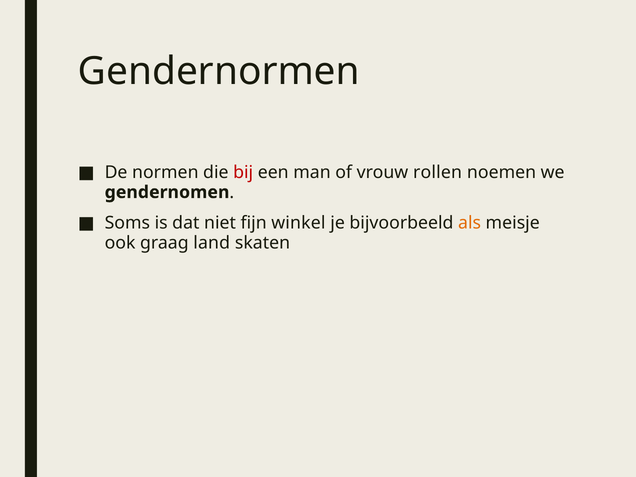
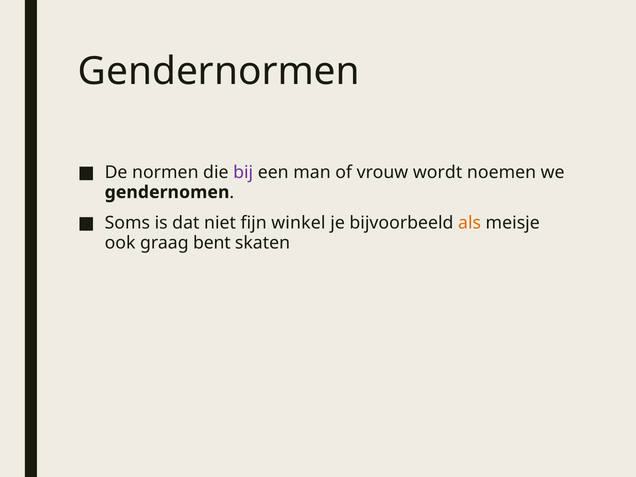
bij colour: red -> purple
rollen: rollen -> wordt
land: land -> bent
